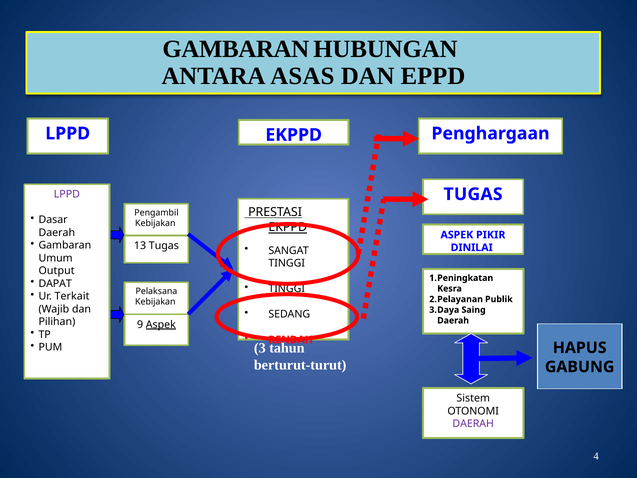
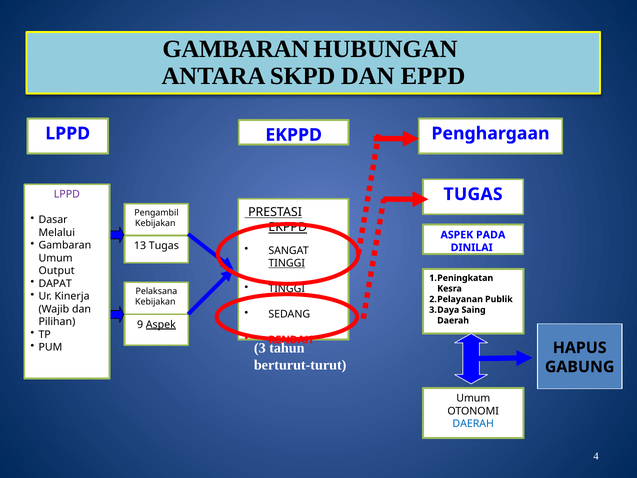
ASAS: ASAS -> SKPD
Daerah at (57, 233): Daerah -> Melalui
PIKIR: PIKIR -> PADA
TINGGI at (287, 263) underline: none -> present
Terkait: Terkait -> Kinerja
Sistem at (473, 398): Sistem -> Umum
DAERAH at (473, 424) colour: purple -> blue
